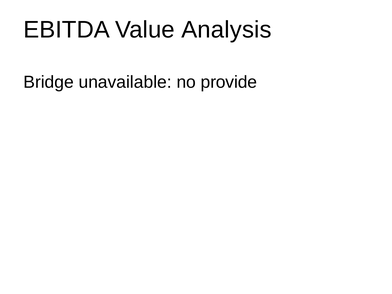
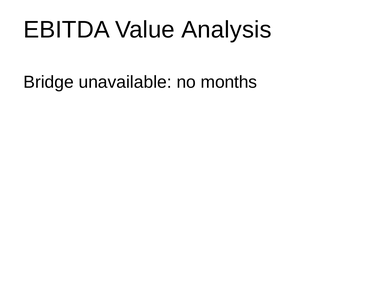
provide: provide -> months
